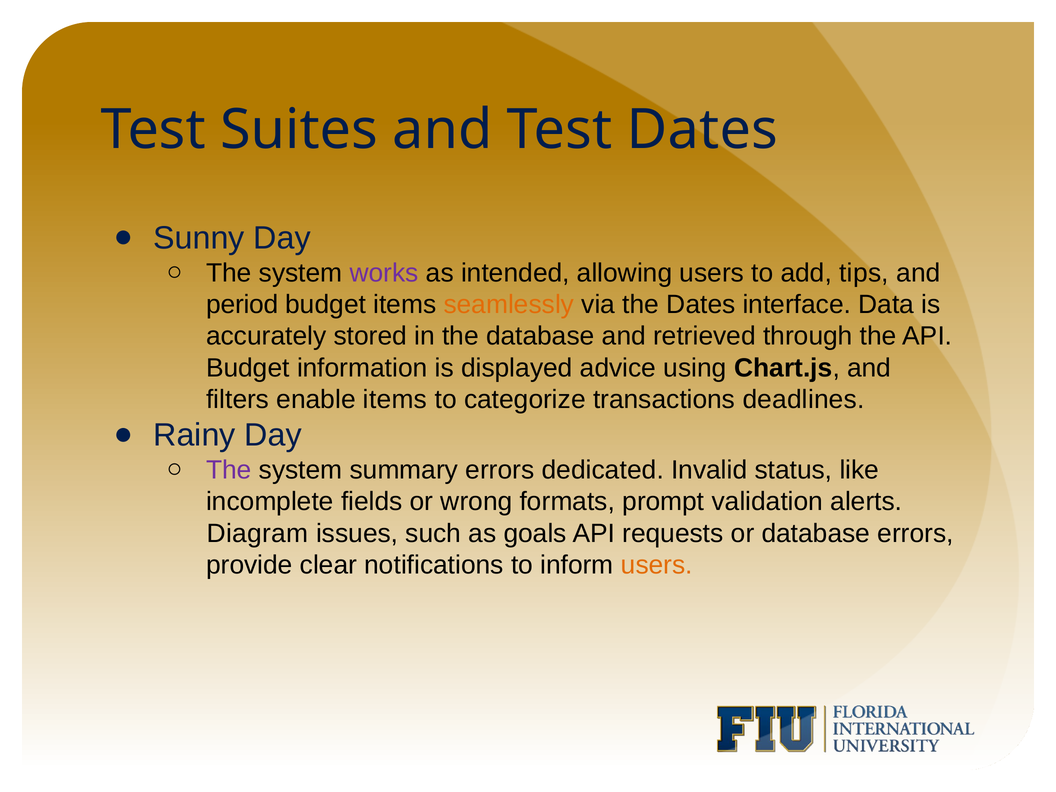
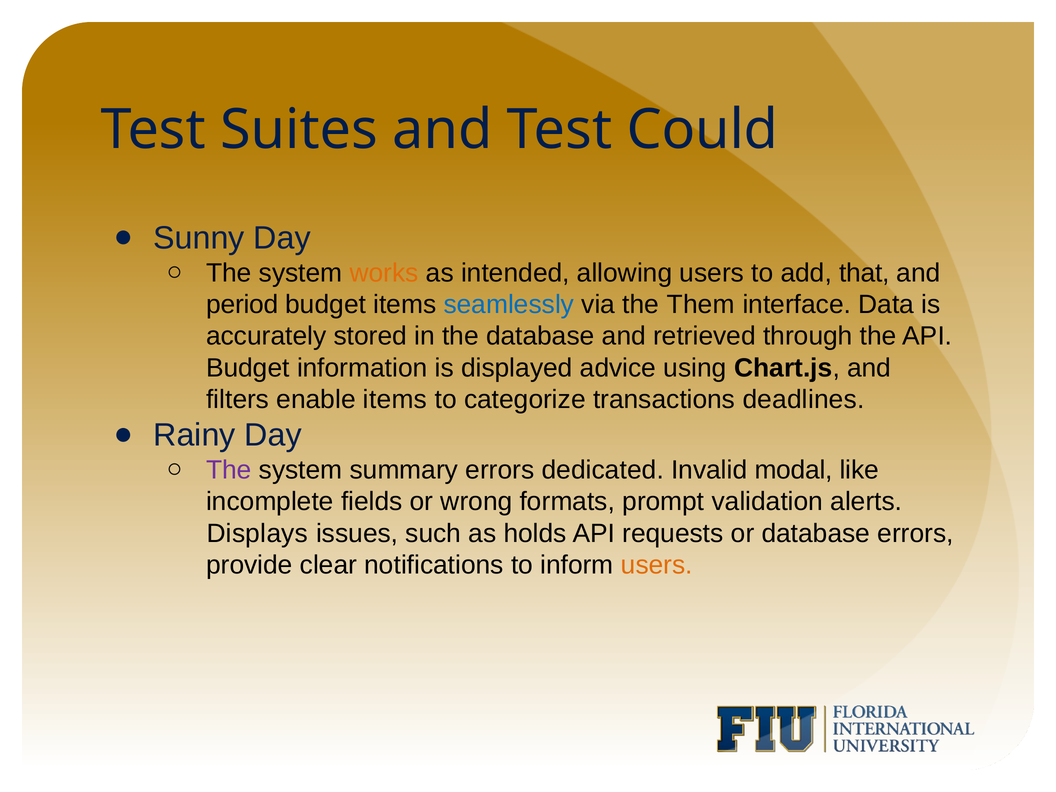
Test Dates: Dates -> Could
works colour: purple -> orange
tips: tips -> that
seamlessly colour: orange -> blue
the Dates: Dates -> Them
status: status -> modal
Diagram: Diagram -> Displays
goals: goals -> holds
